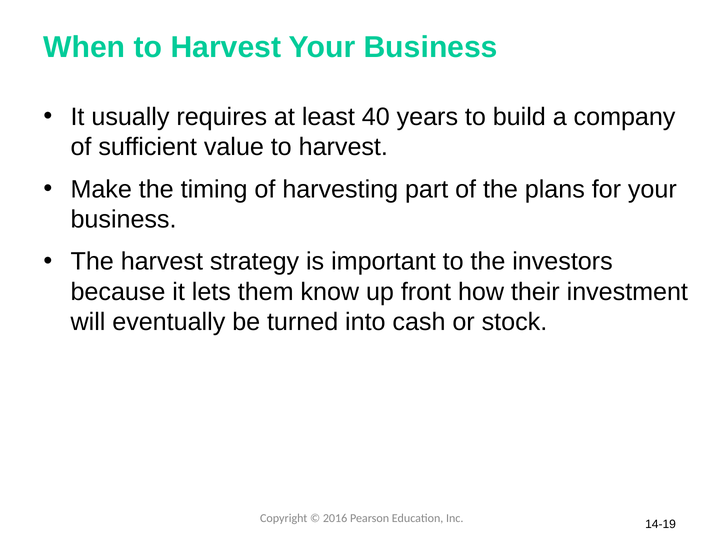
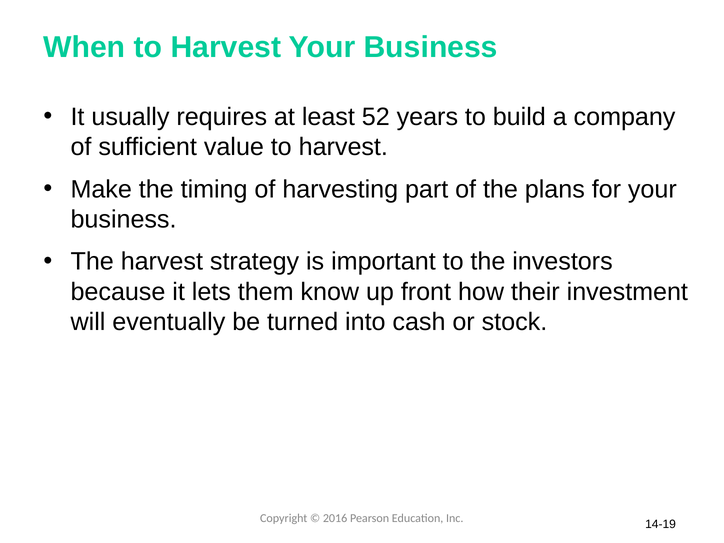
40: 40 -> 52
